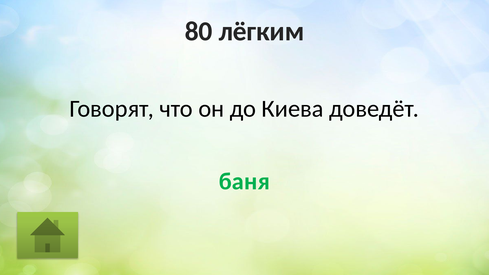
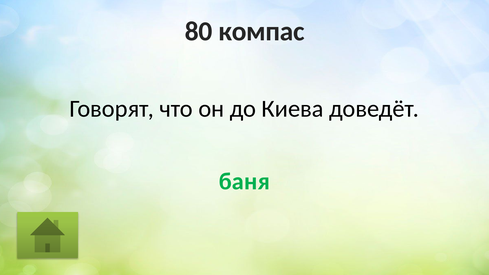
лёгким: лёгким -> компас
